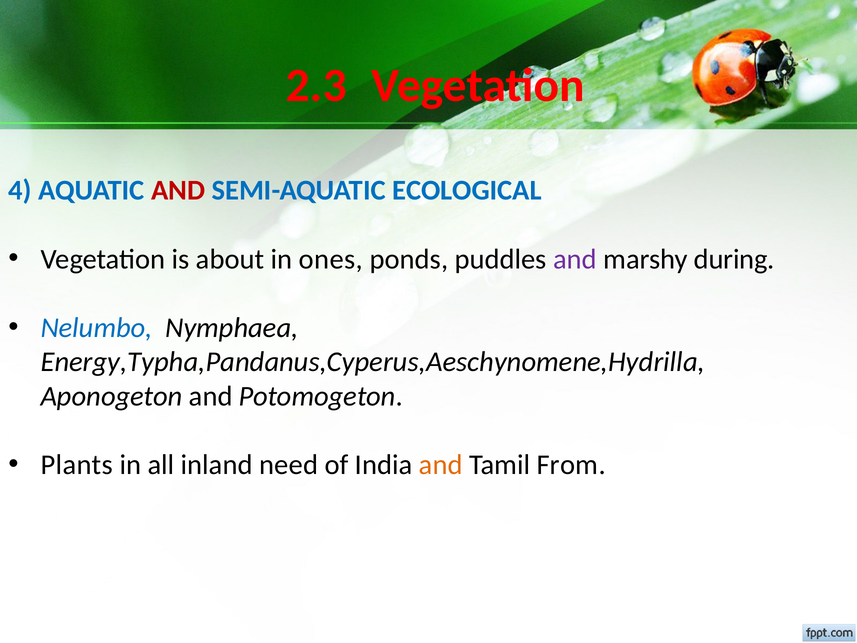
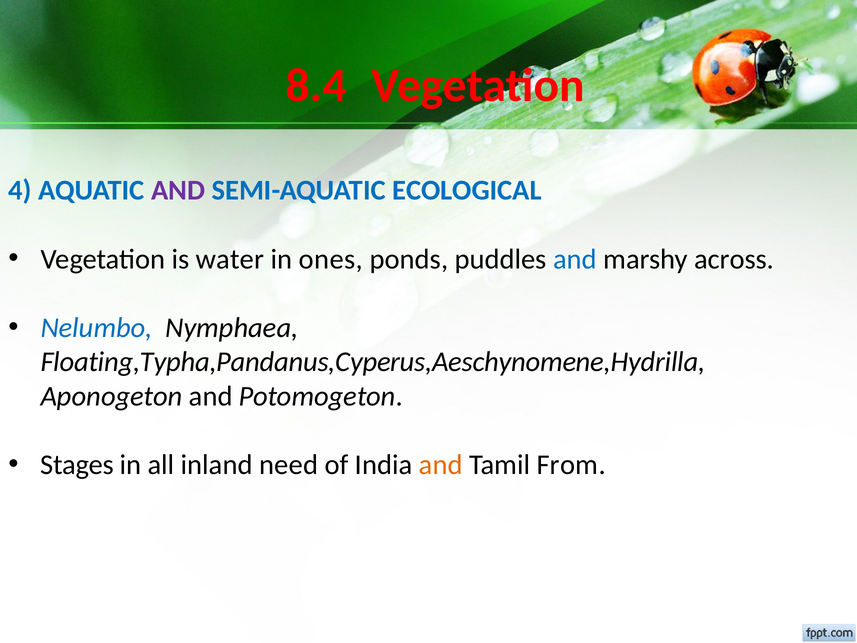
2.3: 2.3 -> 8.4
AND at (178, 190) colour: red -> purple
about: about -> water
and at (575, 259) colour: purple -> blue
during: during -> across
Energy,Typha,Pandanus,Cyperus,Aeschynomene,Hydrilla: Energy,Typha,Pandanus,Cyperus,Aeschynomene,Hydrilla -> Floating,Typha,Pandanus,Cyperus,Aeschynomene,Hydrilla
Plants: Plants -> Stages
